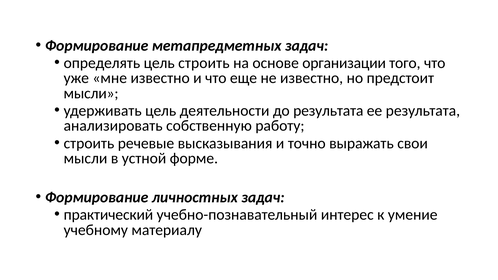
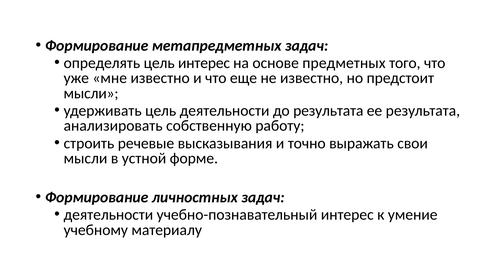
цель строить: строить -> интерес
организации: организации -> предметных
практический at (108, 215): практический -> деятельности
